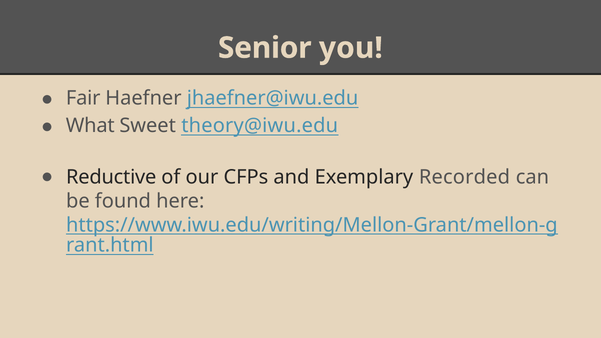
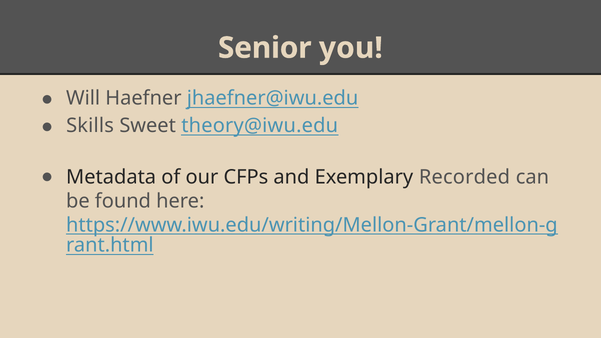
Fair: Fair -> Will
What: What -> Skills
Reductive: Reductive -> Metadata
